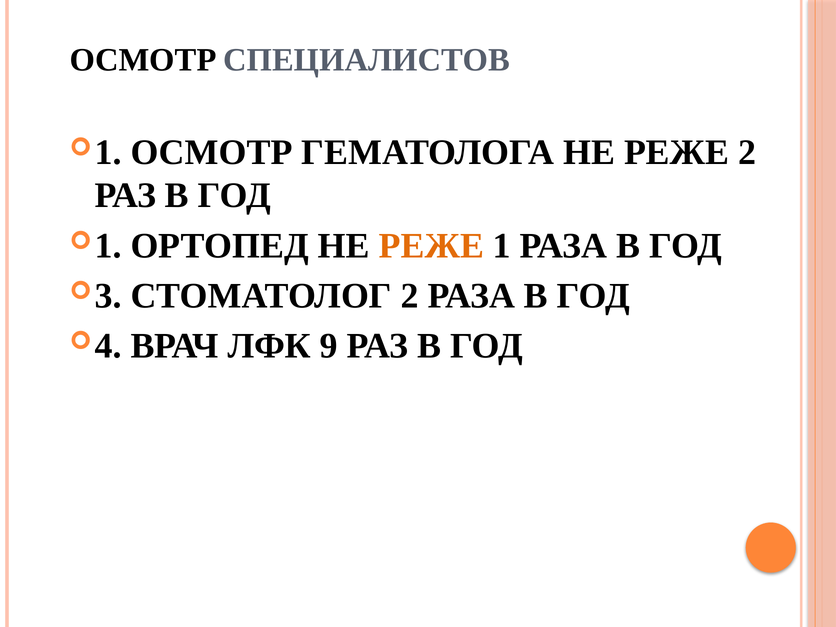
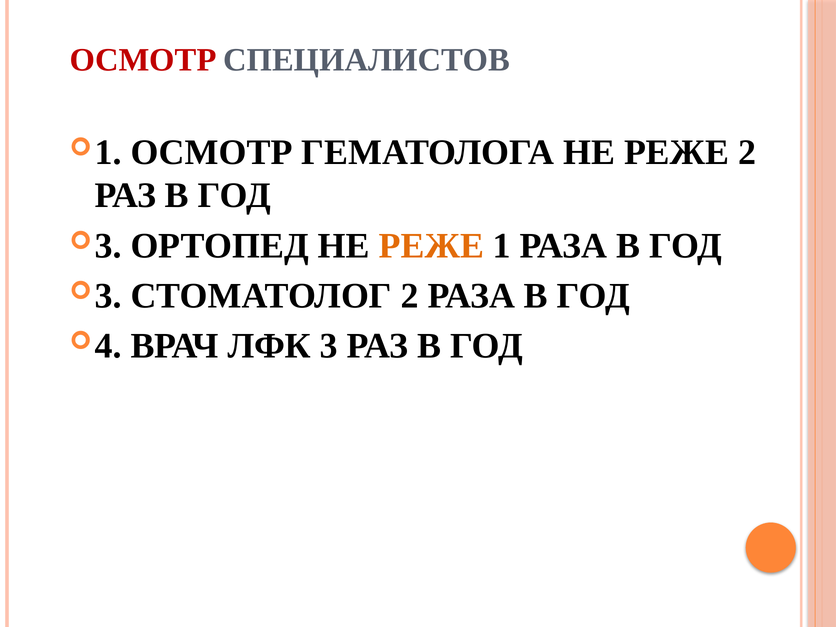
ОСМОТР at (143, 60) colour: black -> red
1 at (108, 246): 1 -> 3
ЛФК 9: 9 -> 3
